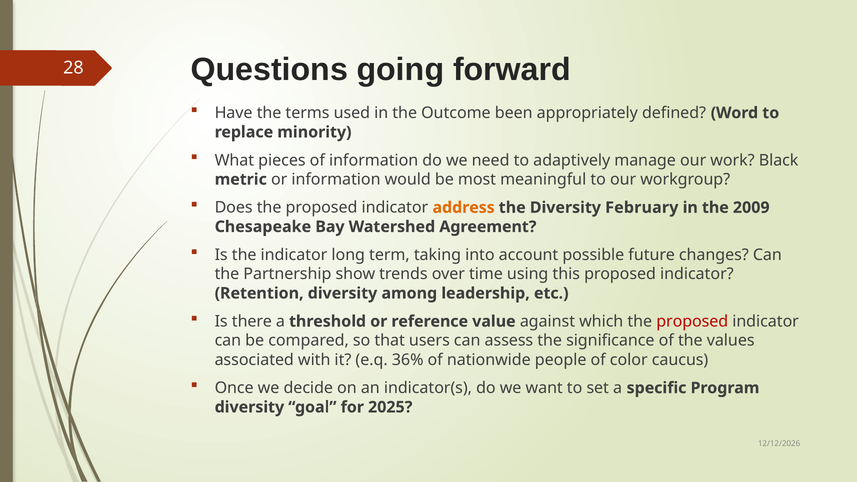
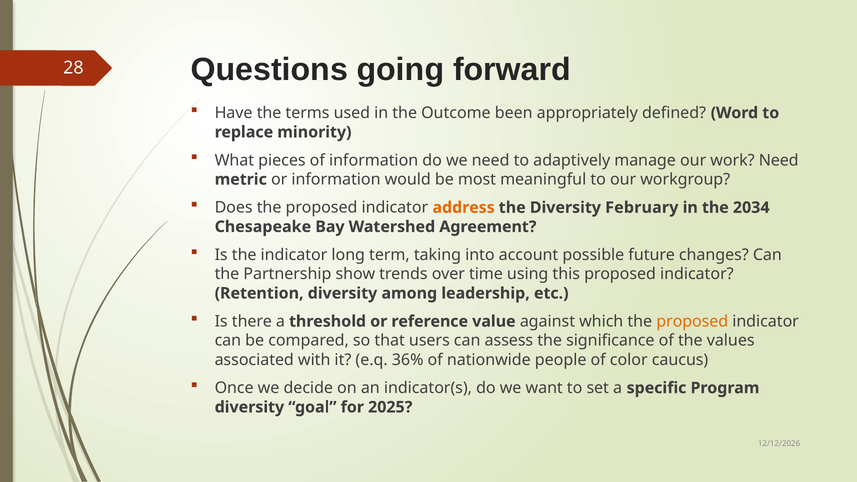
work Black: Black -> Need
2009: 2009 -> 2034
proposed at (692, 321) colour: red -> orange
